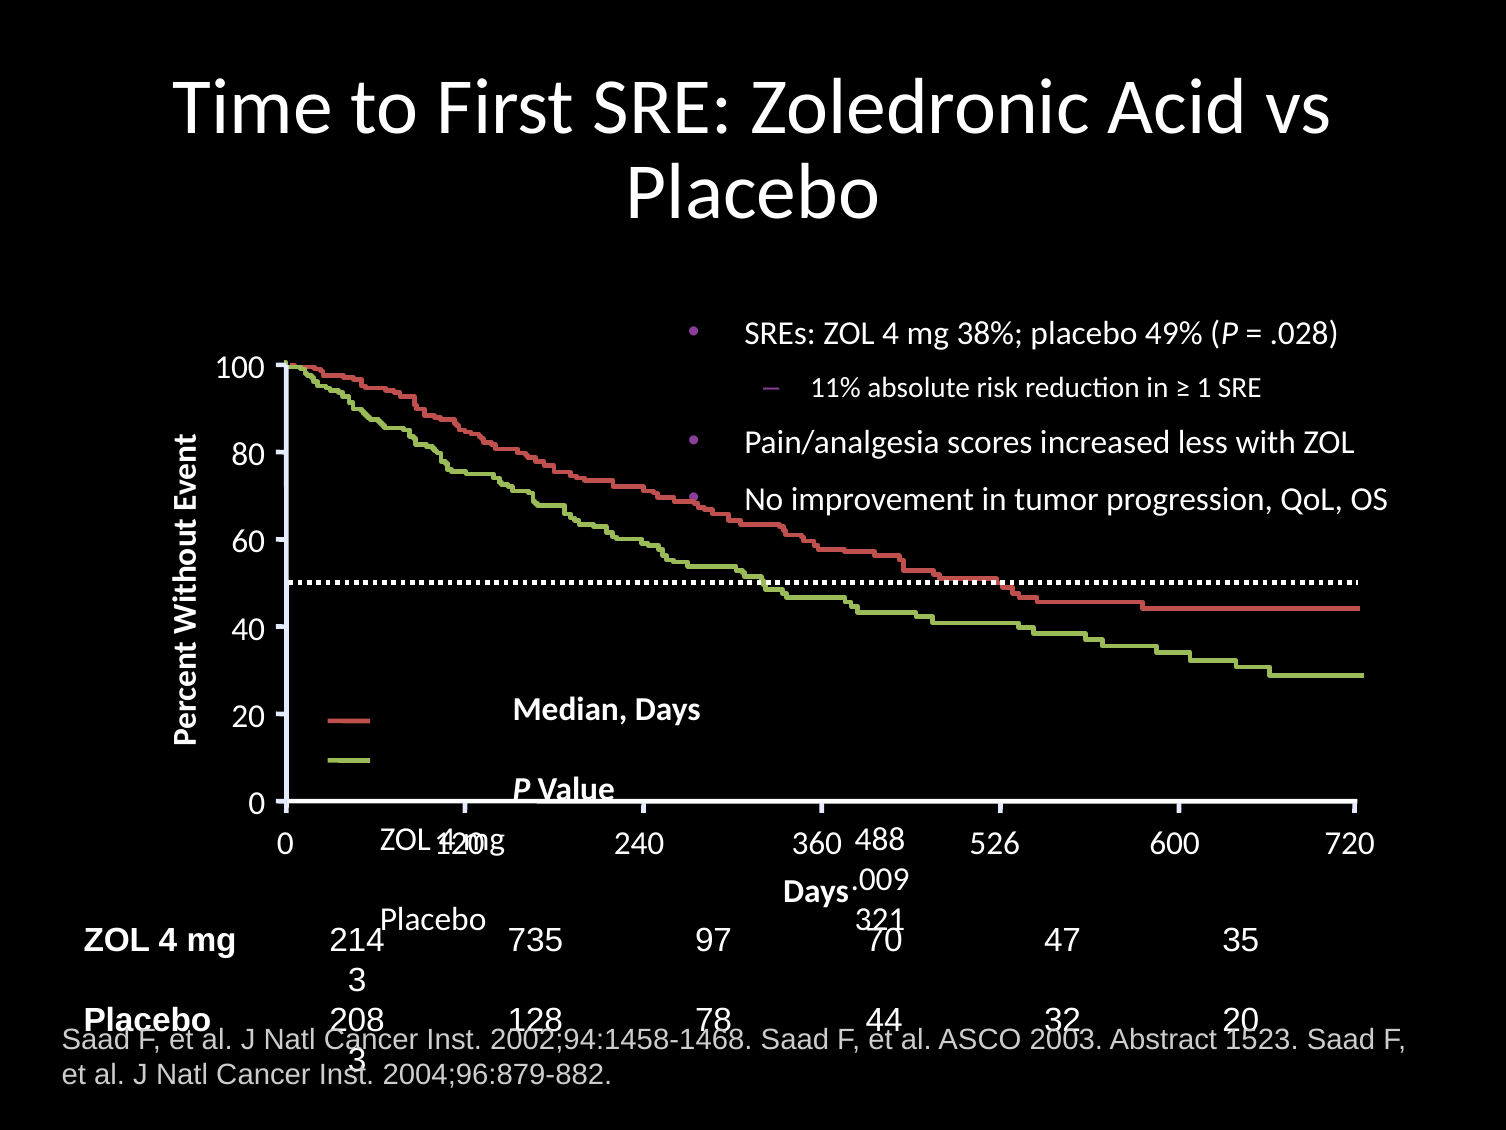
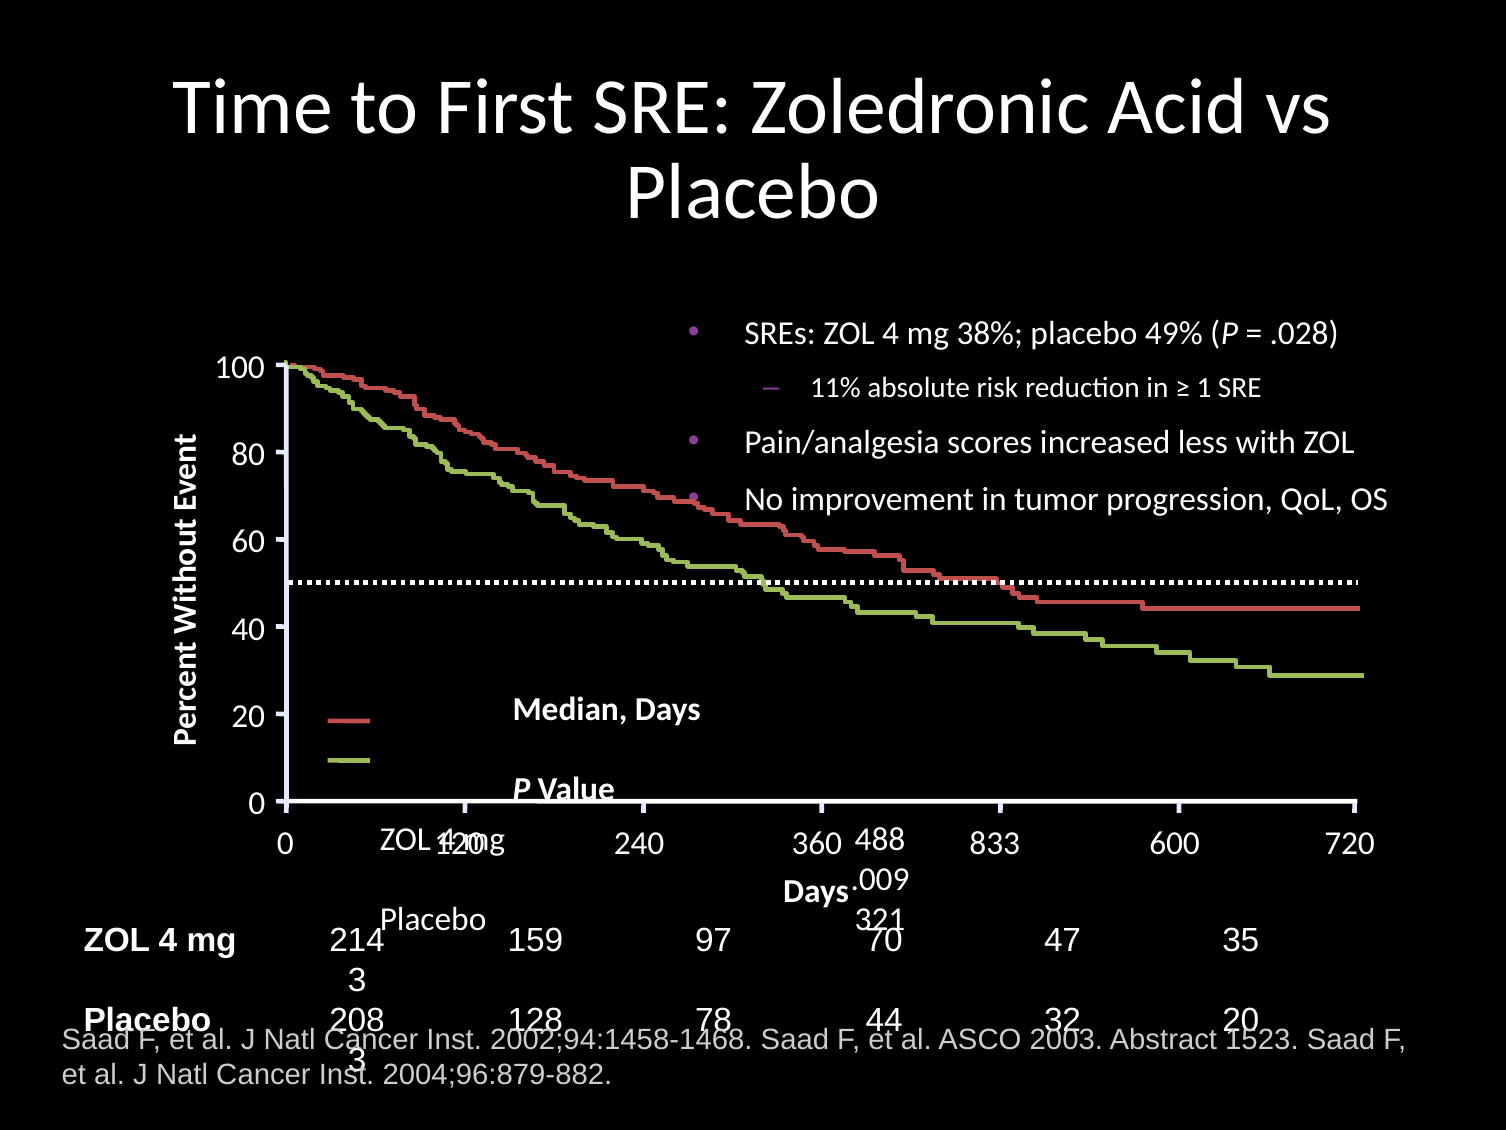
526: 526 -> 833
735: 735 -> 159
